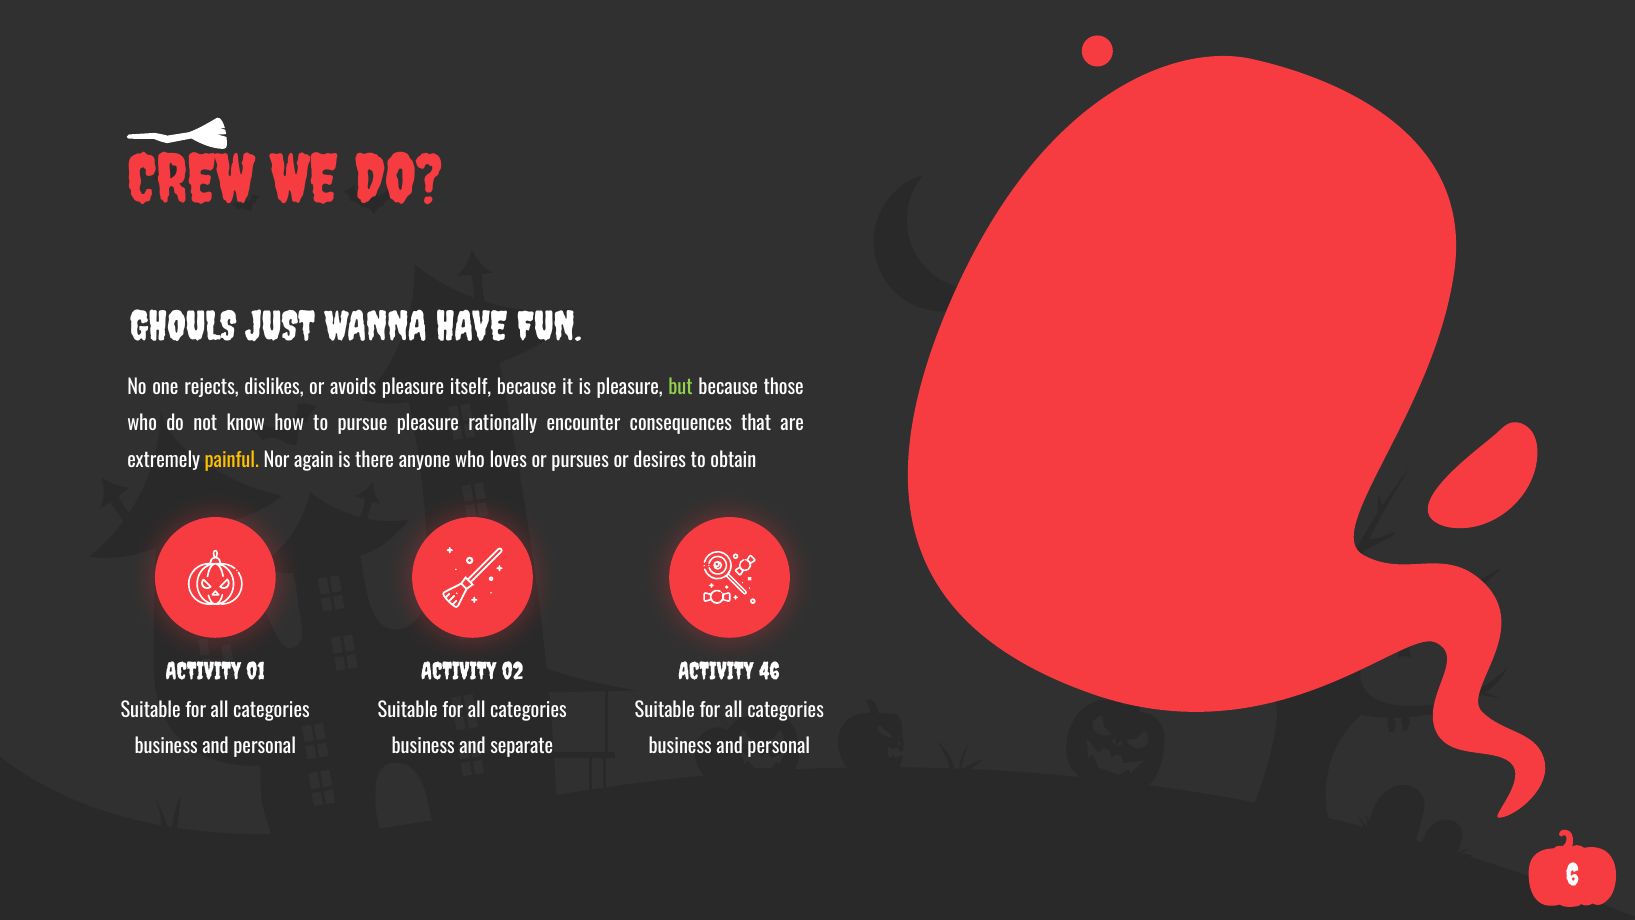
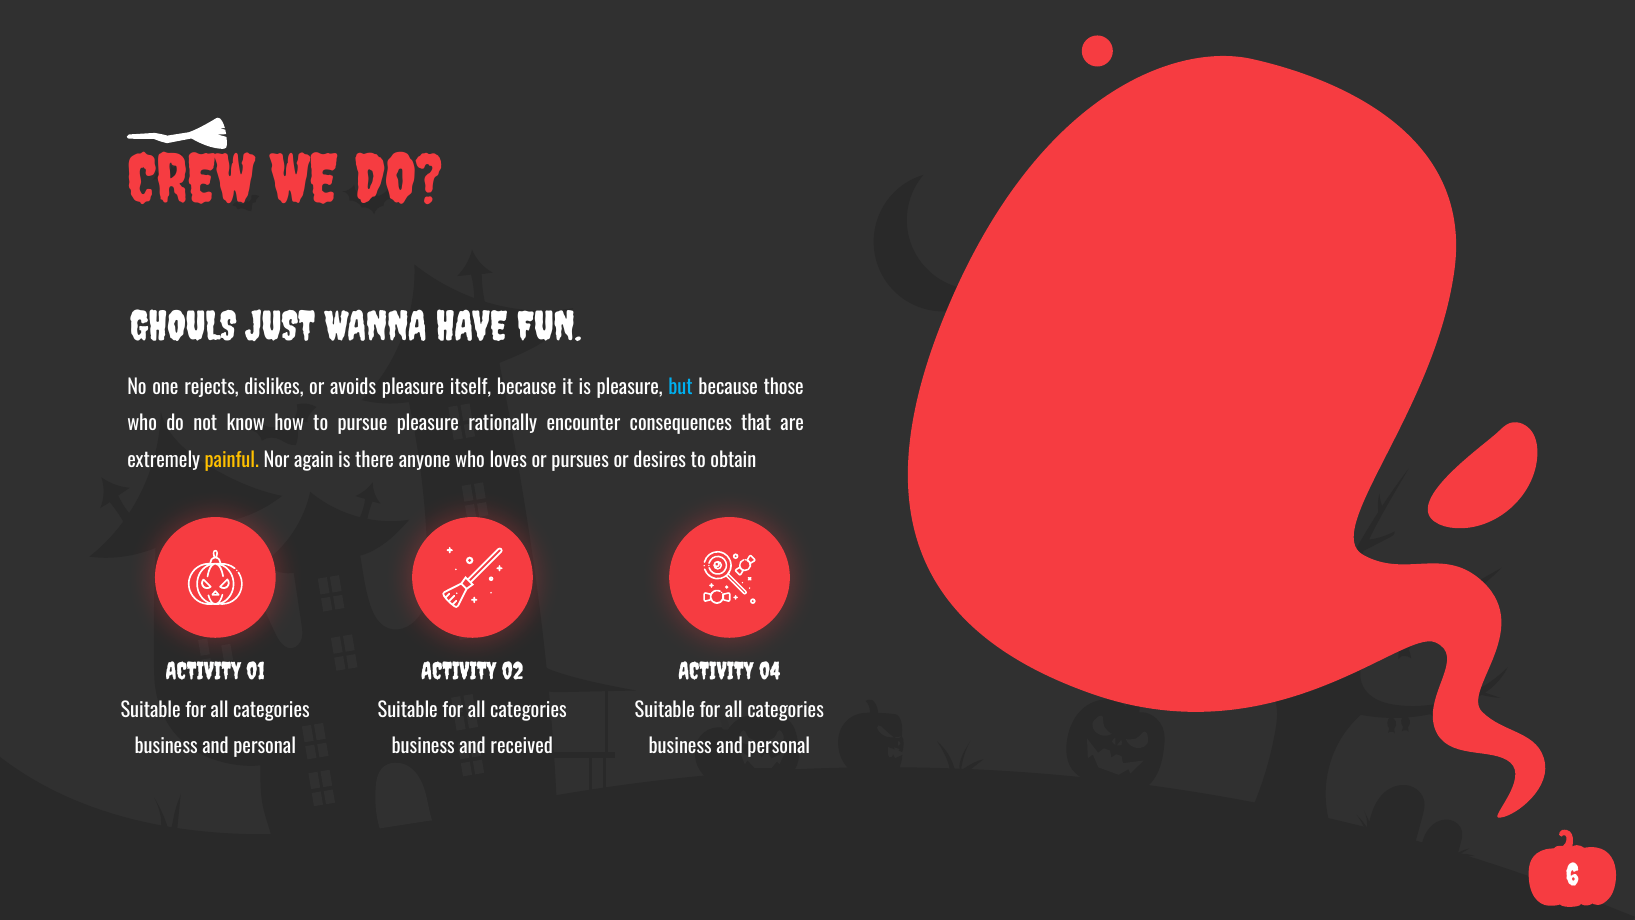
but colour: light green -> light blue
46: 46 -> 04
separate: separate -> received
